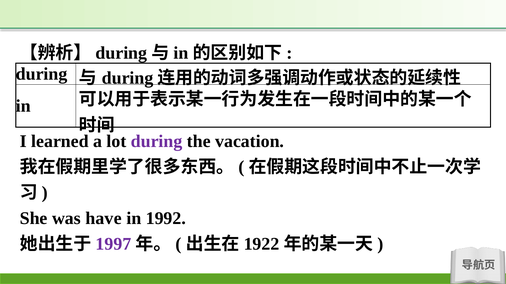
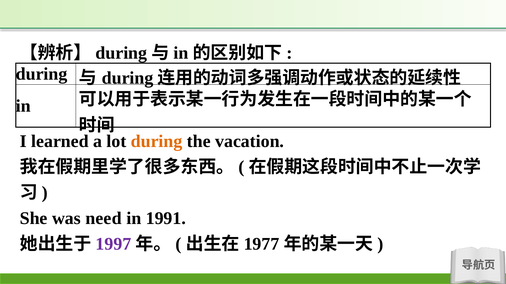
during at (157, 142) colour: purple -> orange
have: have -> need
1992: 1992 -> 1991
1922: 1922 -> 1977
